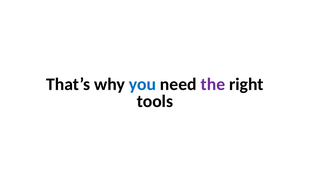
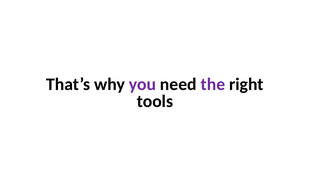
you colour: blue -> purple
